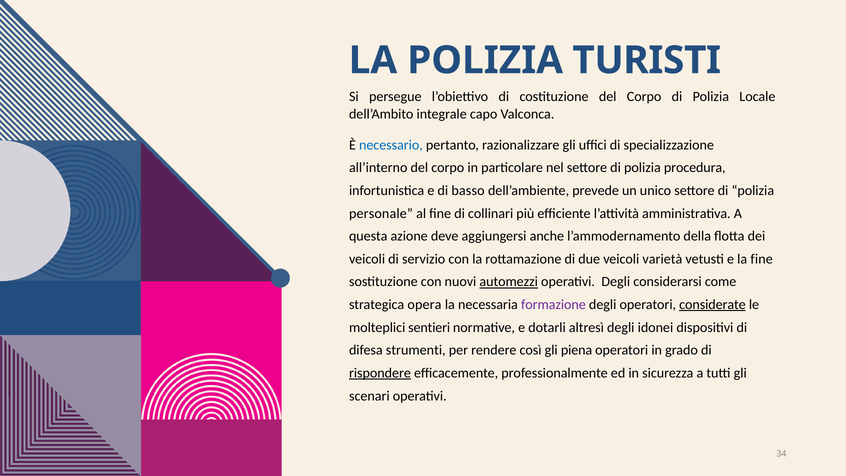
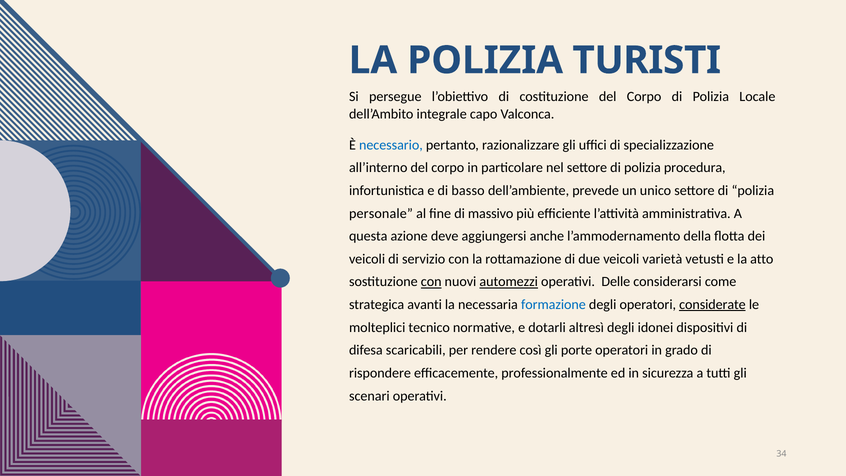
collinari: collinari -> massivo
la fine: fine -> atto
con at (431, 282) underline: none -> present
operativi Degli: Degli -> Delle
opera: opera -> avanti
formazione colour: purple -> blue
sentieri: sentieri -> tecnico
strumenti: strumenti -> scaricabili
piena: piena -> porte
rispondere underline: present -> none
